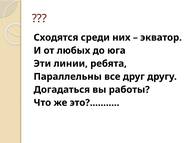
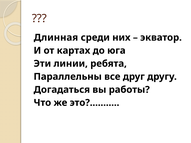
Сходятся: Сходятся -> Длинная
любых: любых -> картах
